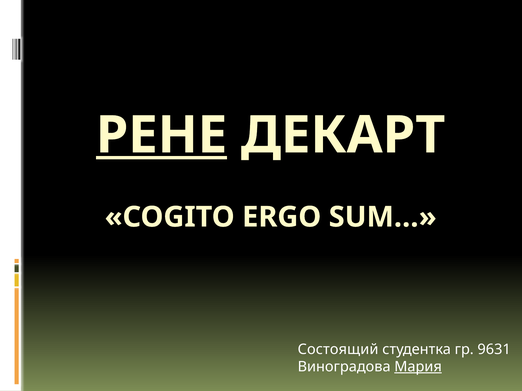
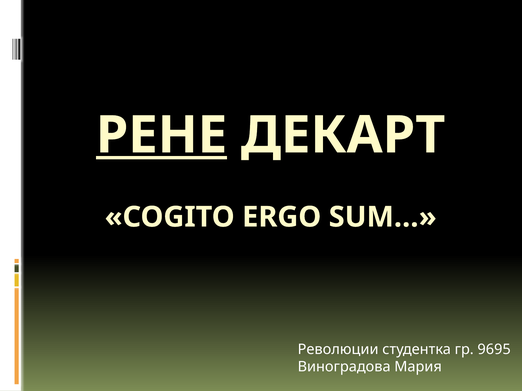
Состоящий: Состоящий -> Революции
9631: 9631 -> 9695
Мария underline: present -> none
